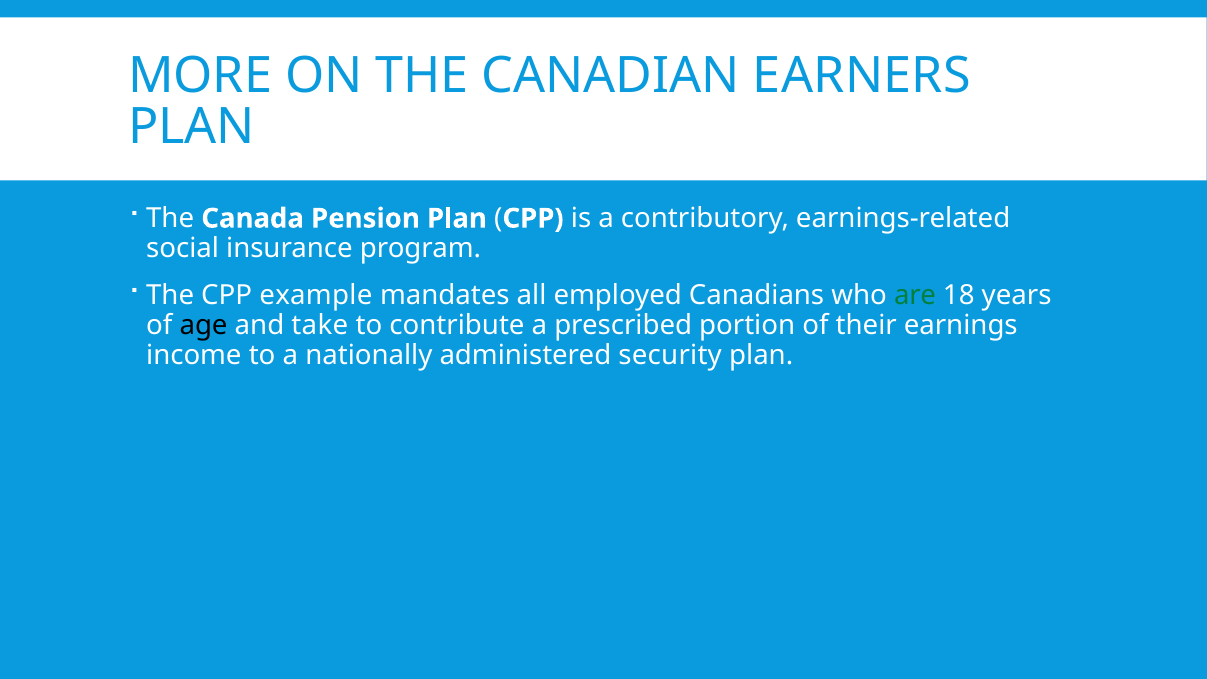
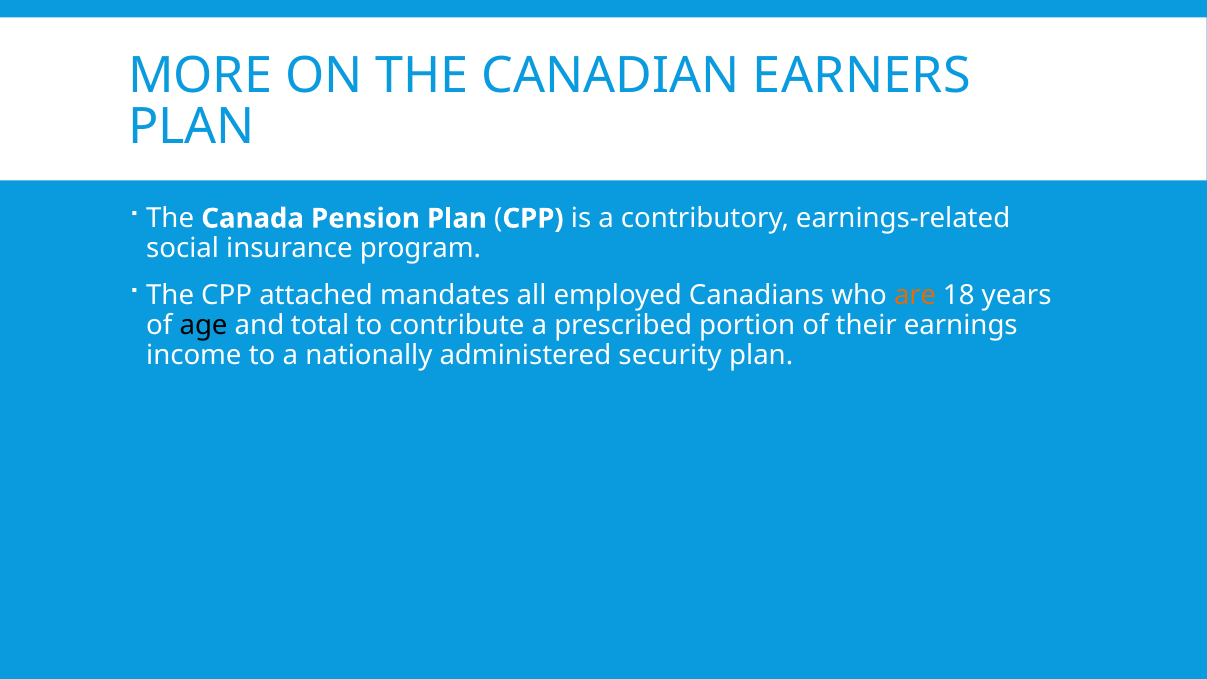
example: example -> attached
are colour: green -> orange
take: take -> total
